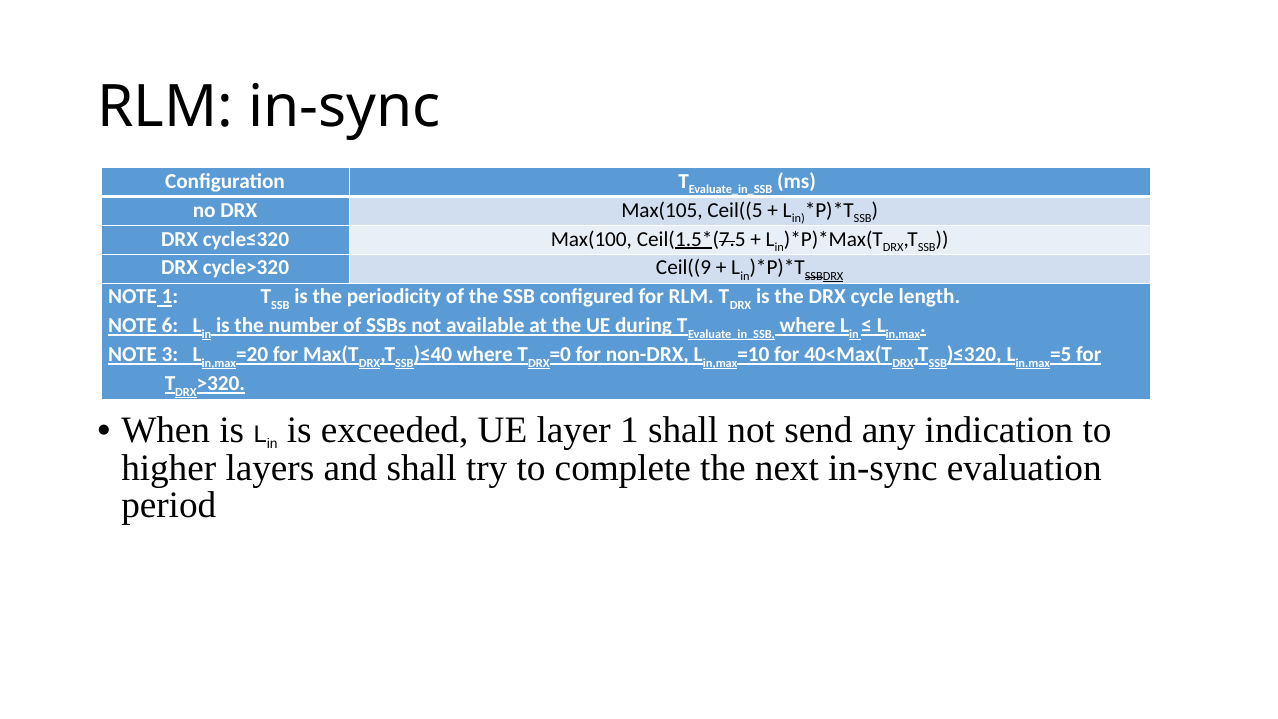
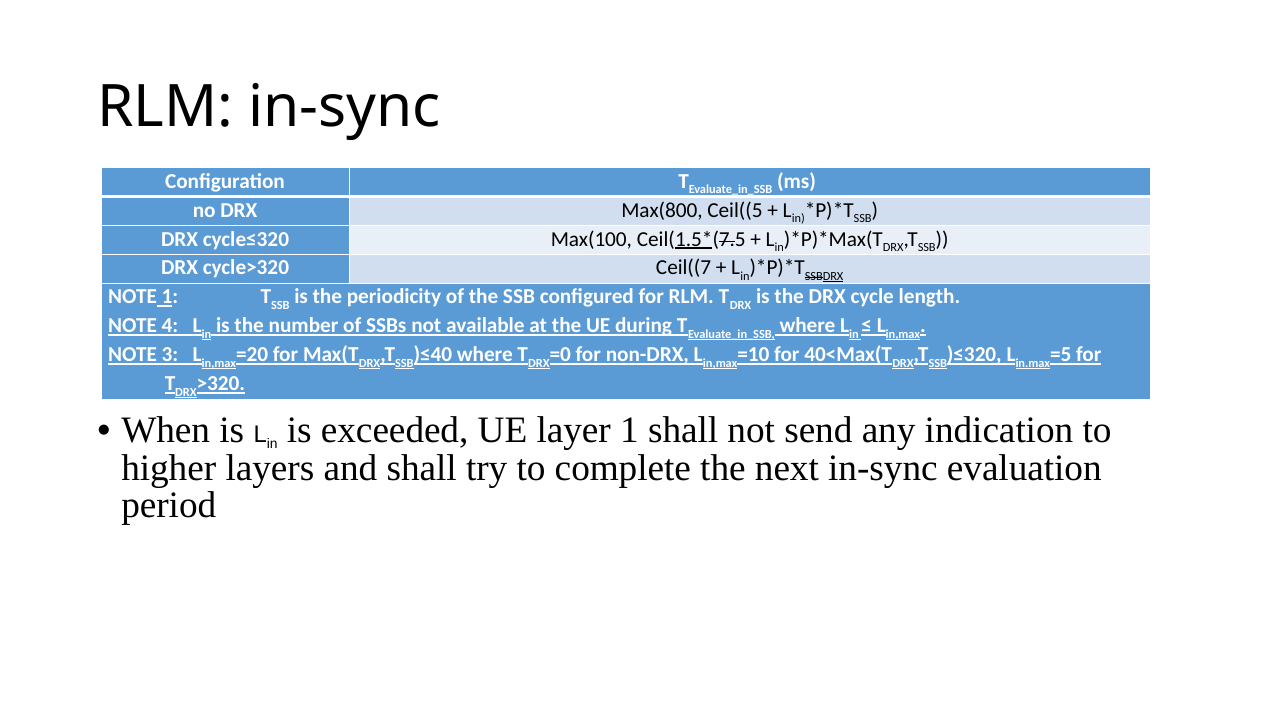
Max(105: Max(105 -> Max(800
Ceil((9: Ceil((9 -> Ceil((7
6: 6 -> 4
